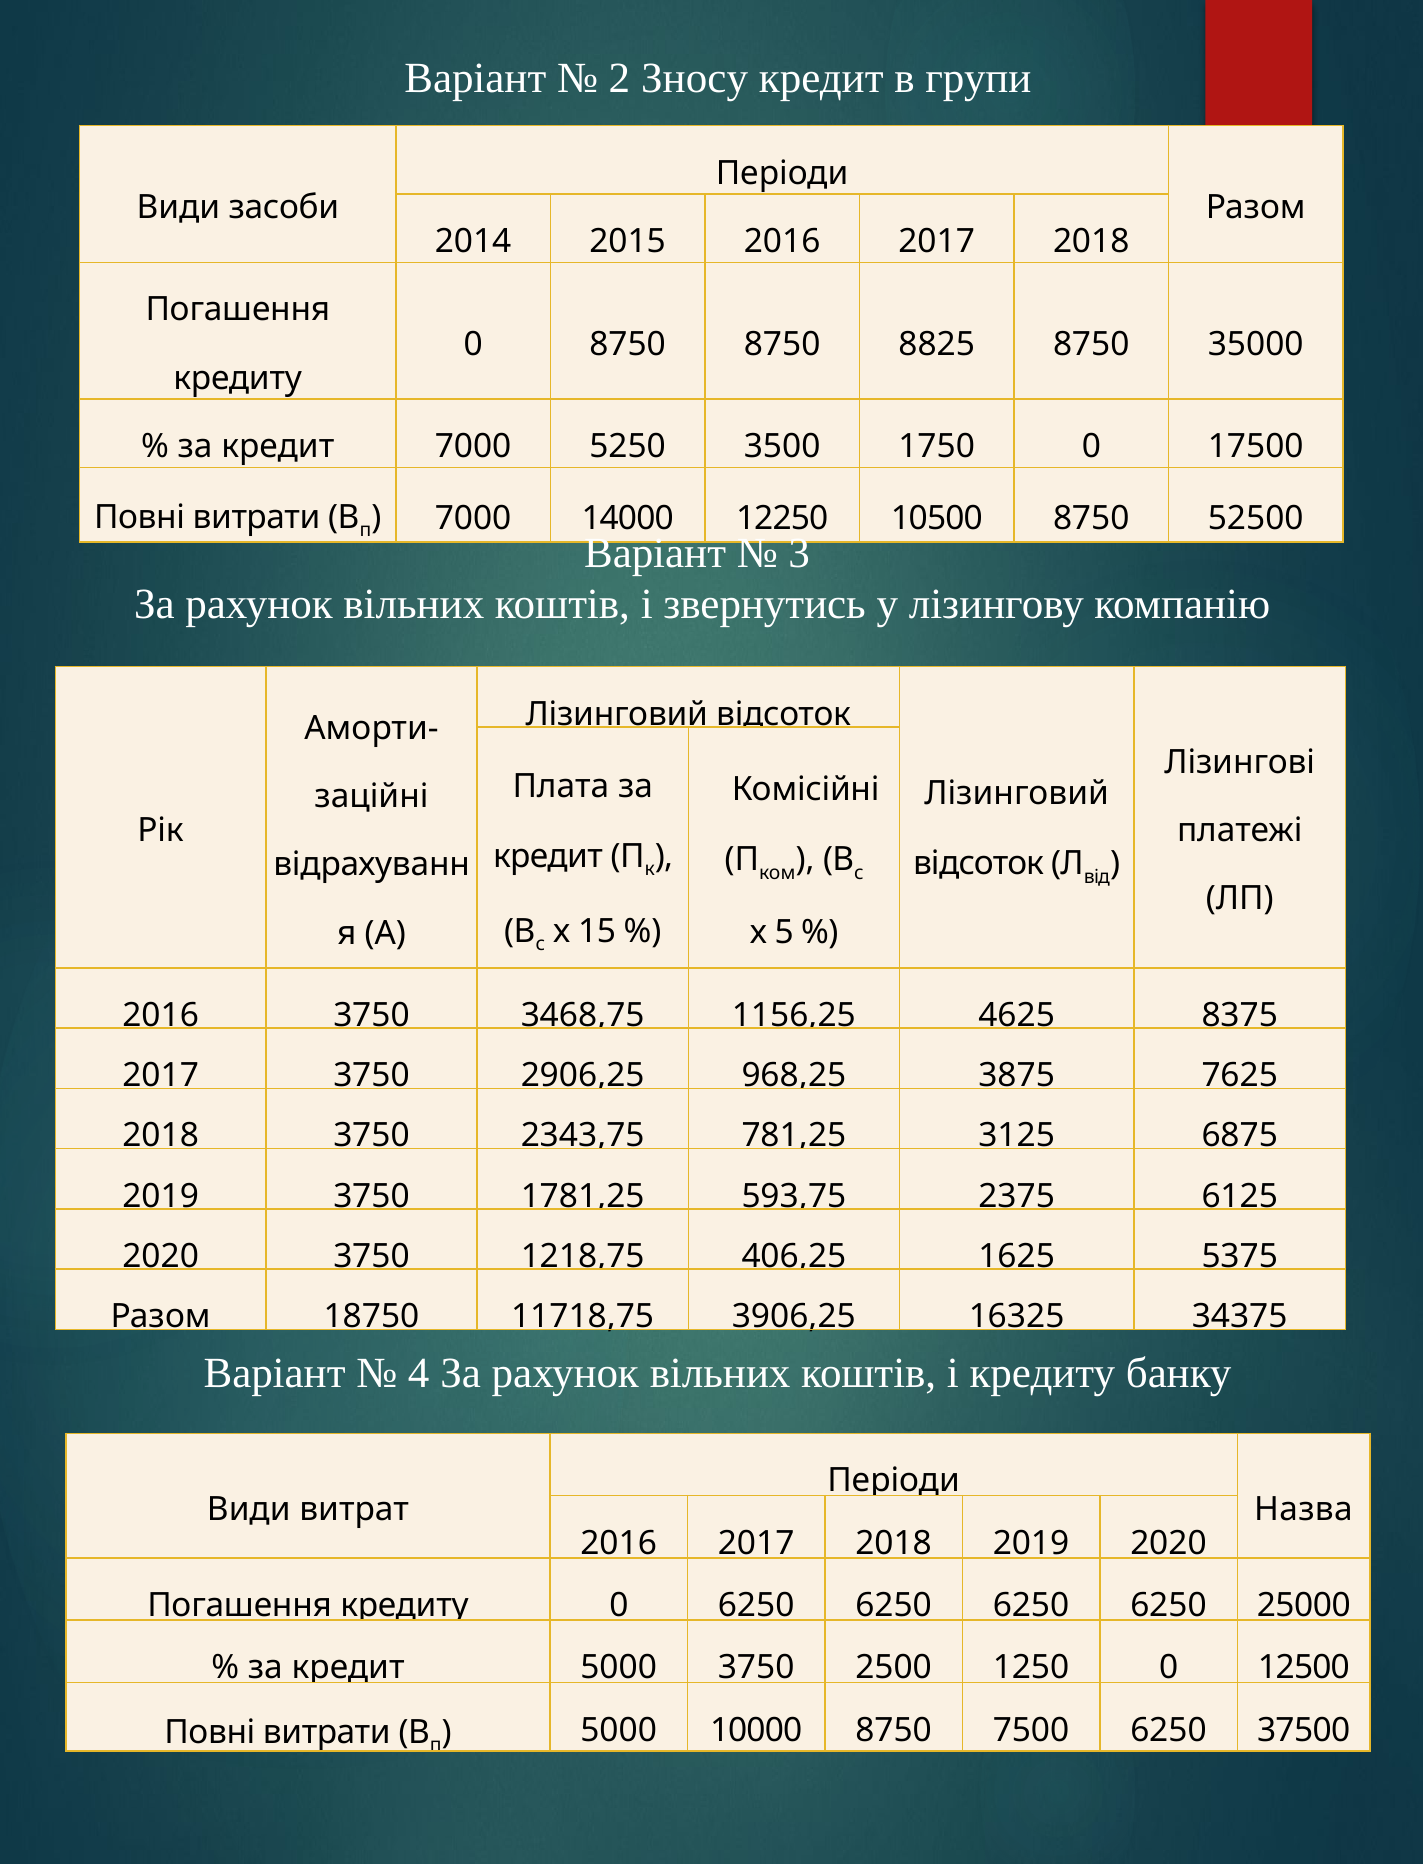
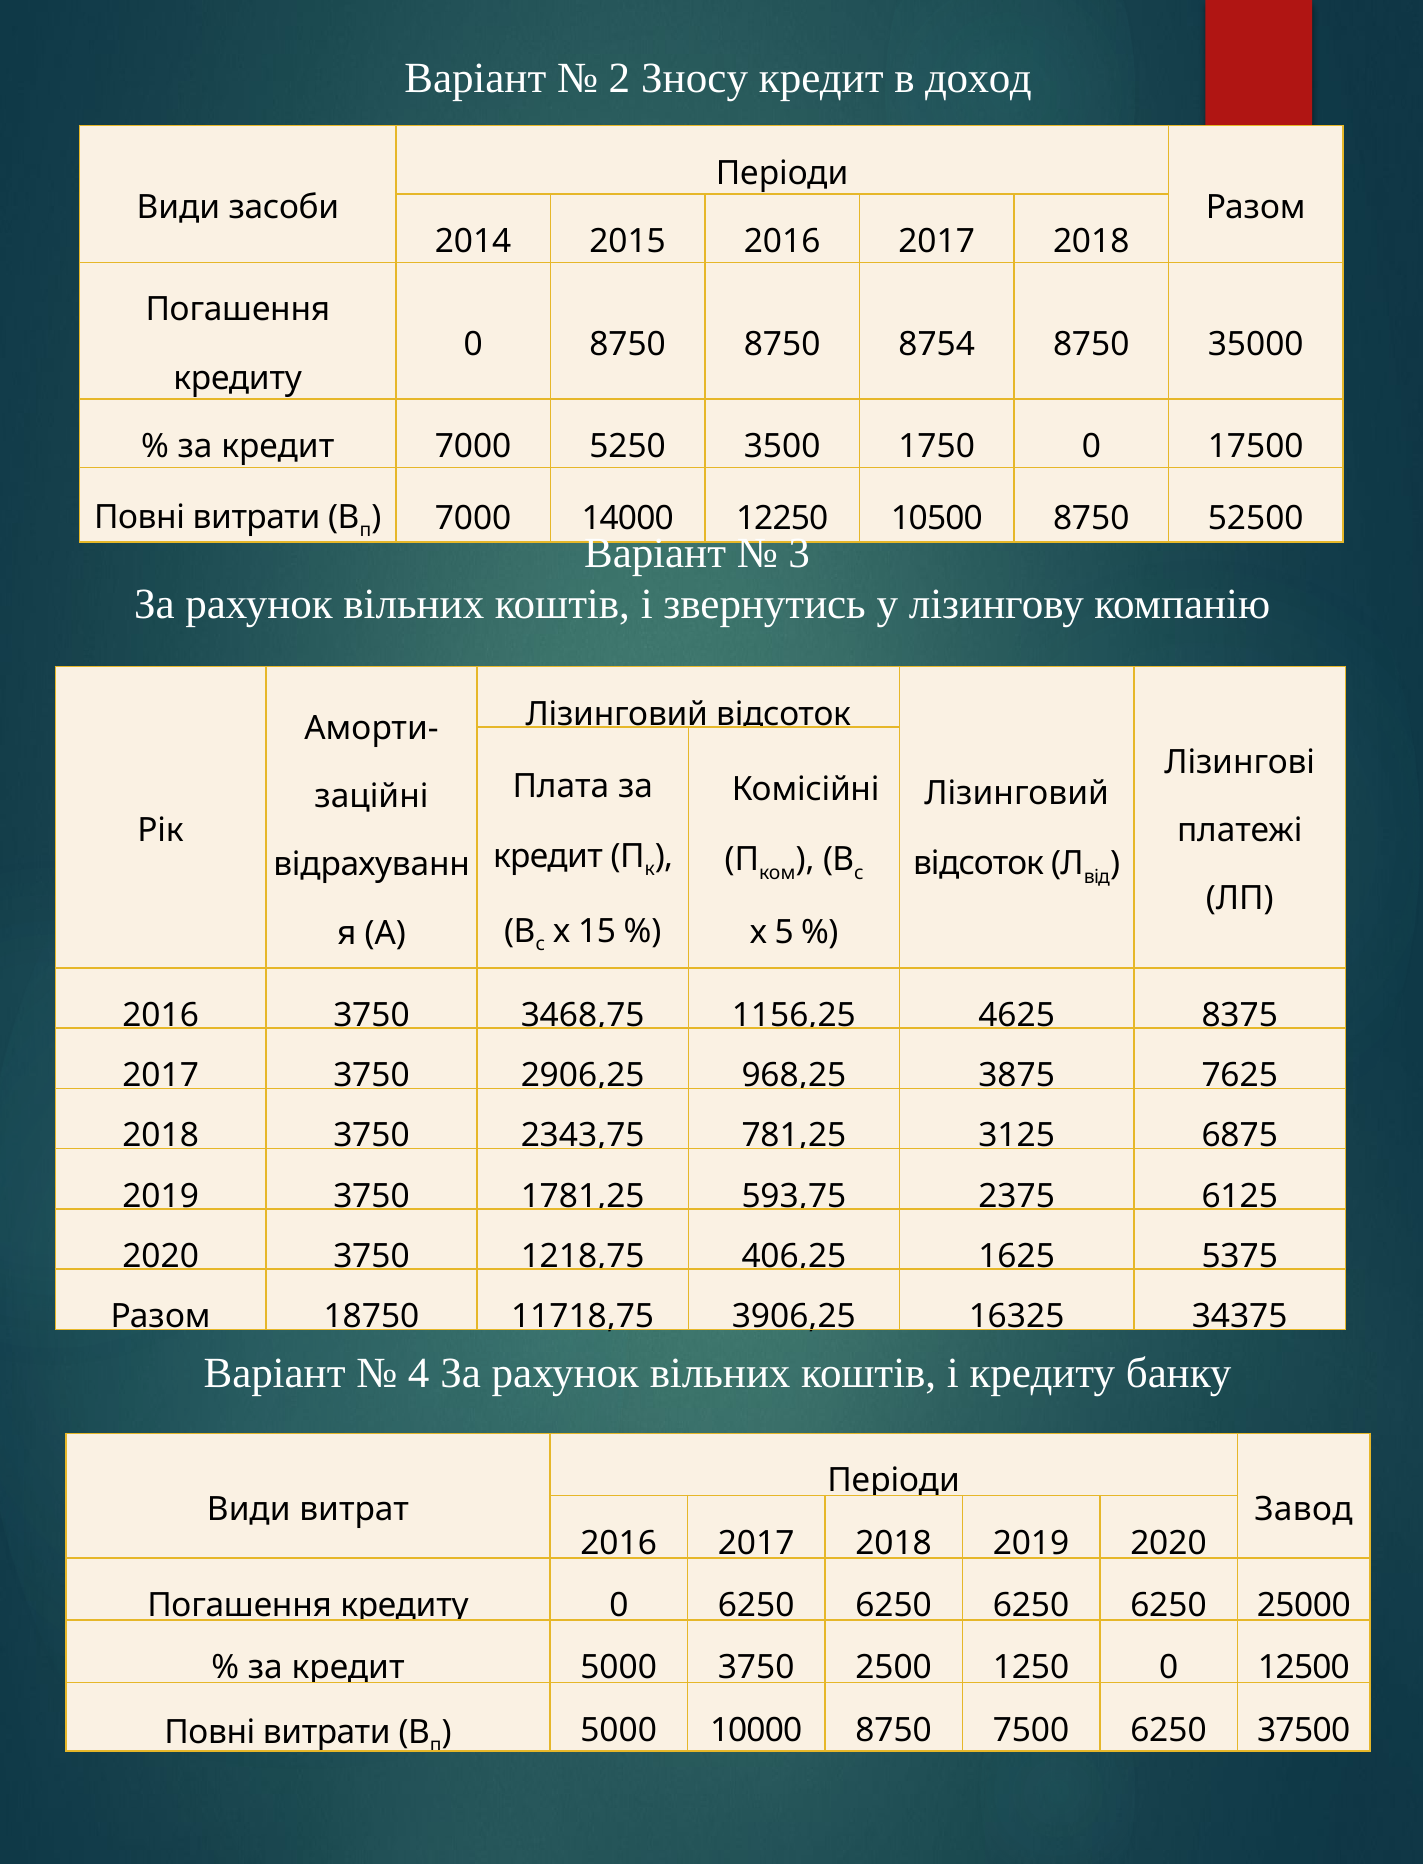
групи: групи -> доход
8825: 8825 -> 8754
Назва: Назва -> Завод
